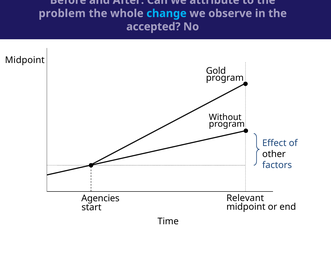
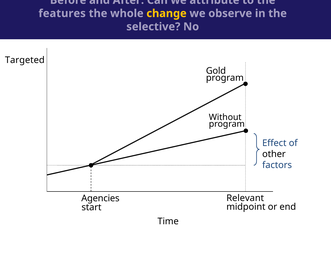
problem: problem -> features
change colour: light blue -> yellow
accepted: accepted -> selective
Midpoint at (25, 60): Midpoint -> Targeted
